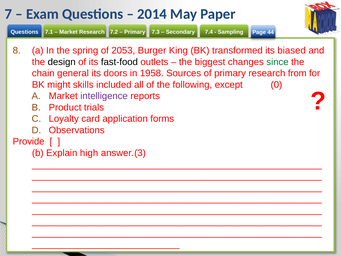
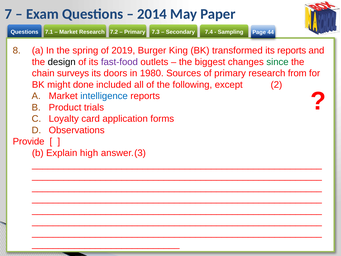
2053: 2053 -> 2019
its biased: biased -> reports
fast-food colour: black -> purple
general: general -> surveys
1958: 1958 -> 1980
skills: skills -> done
0: 0 -> 2
intelligence colour: purple -> blue
